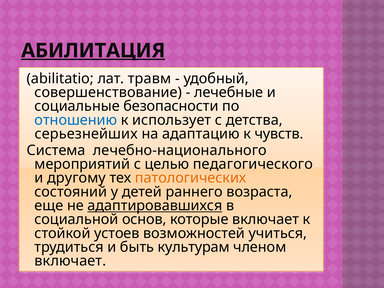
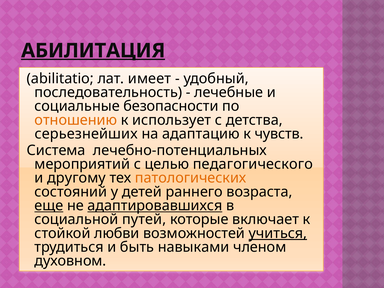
травм: травм -> имеет
совершенствование: совершенствование -> последовательность
отношению colour: blue -> orange
лечебно-национального: лечебно-национального -> лечебно-потенциальных
еще underline: none -> present
основ: основ -> путей
устоев: устоев -> любви
учиться underline: none -> present
культурам: культурам -> навыками
включает at (70, 261): включает -> духовном
